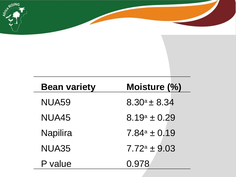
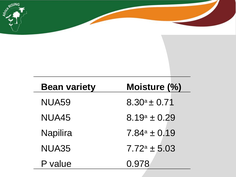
8.34: 8.34 -> 0.71
9.03: 9.03 -> 5.03
